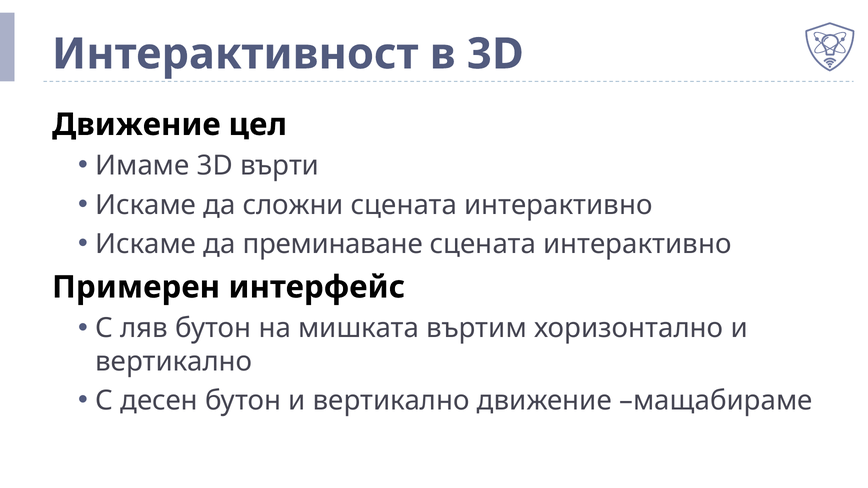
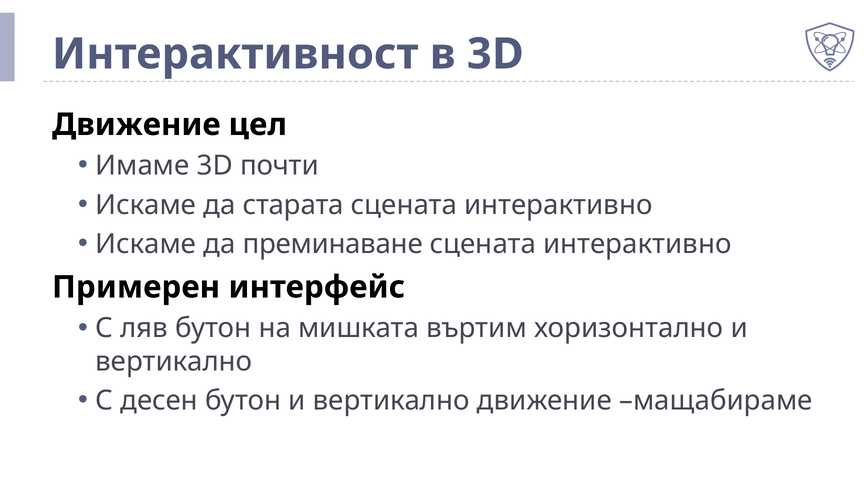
върти: върти -> почти
сложни: сложни -> старата
